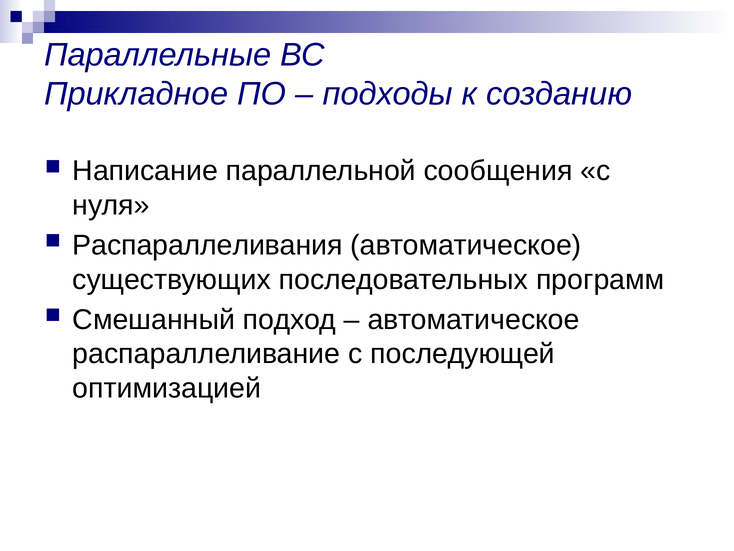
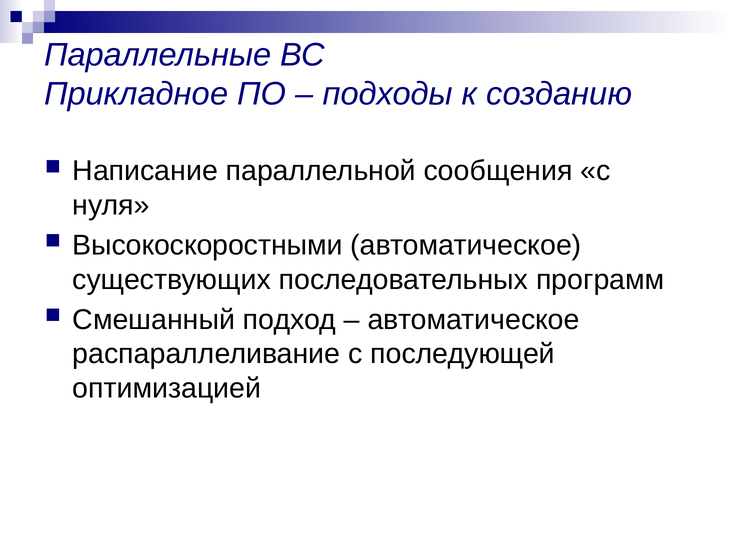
Распараллеливания: Распараллеливания -> Высокоскоростными
